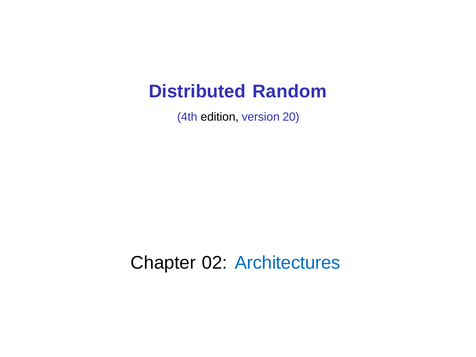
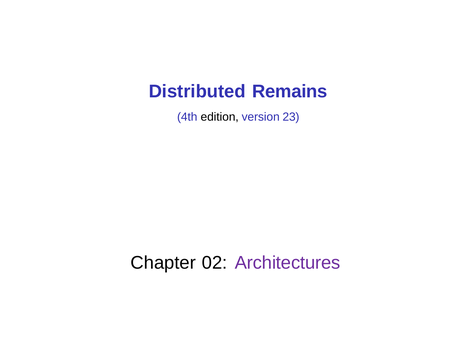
Random: Random -> Remains
20: 20 -> 23
Architectures colour: blue -> purple
